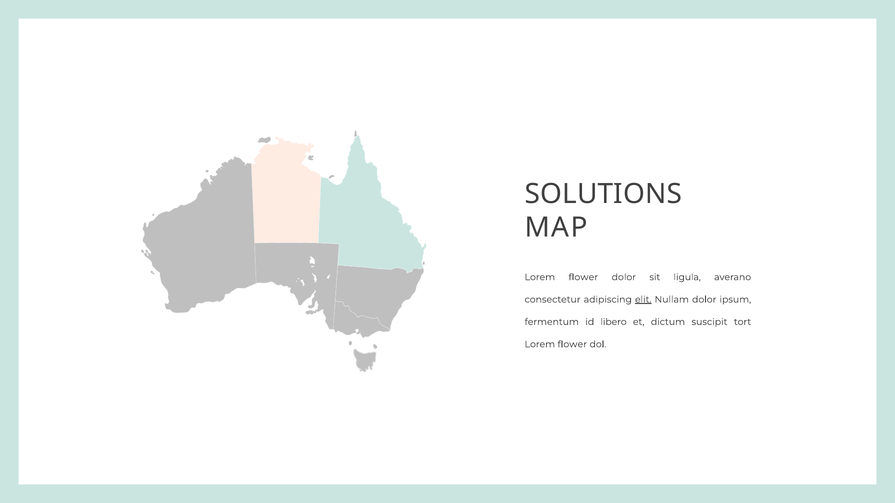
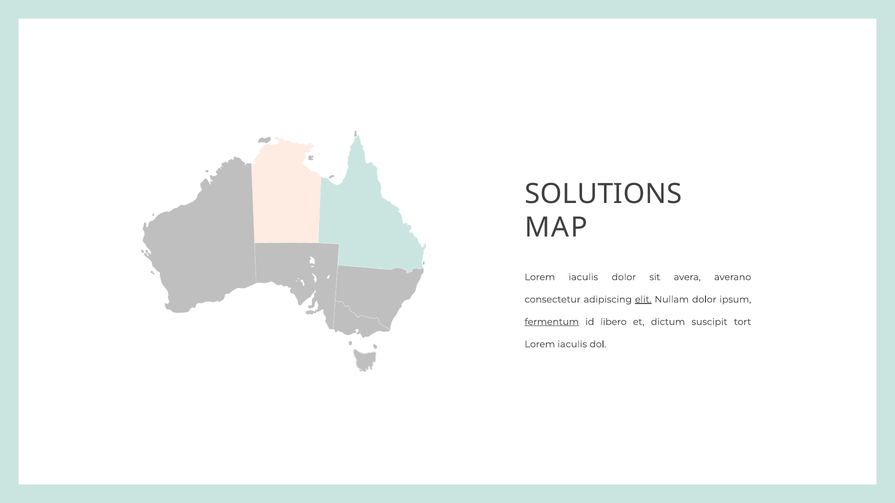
flower at (583, 277): flower -> iaculis
ligula: ligula -> avera
fermentum underline: none -> present
flower at (572, 345): flower -> iaculis
